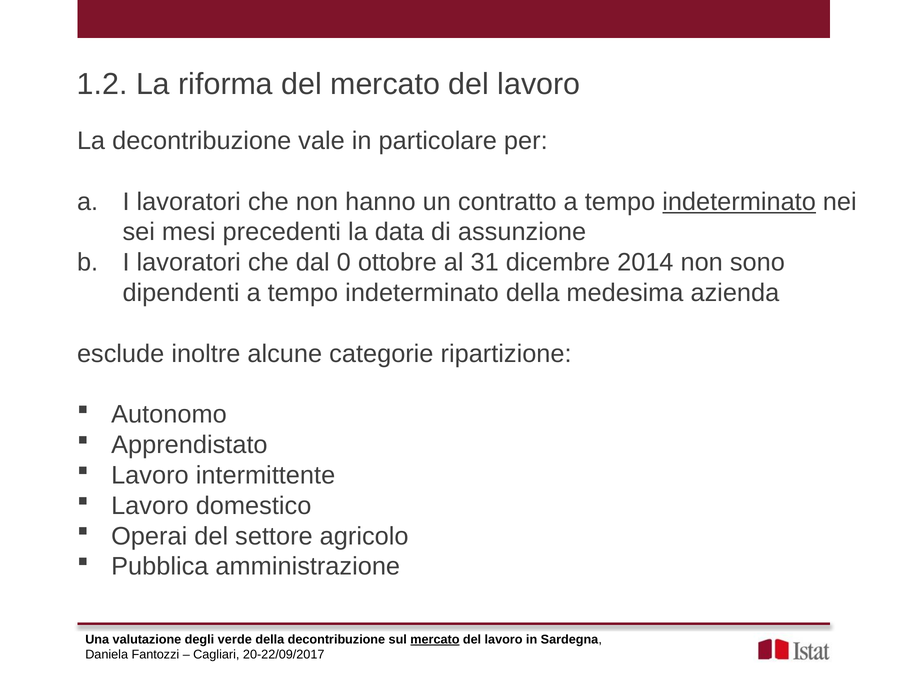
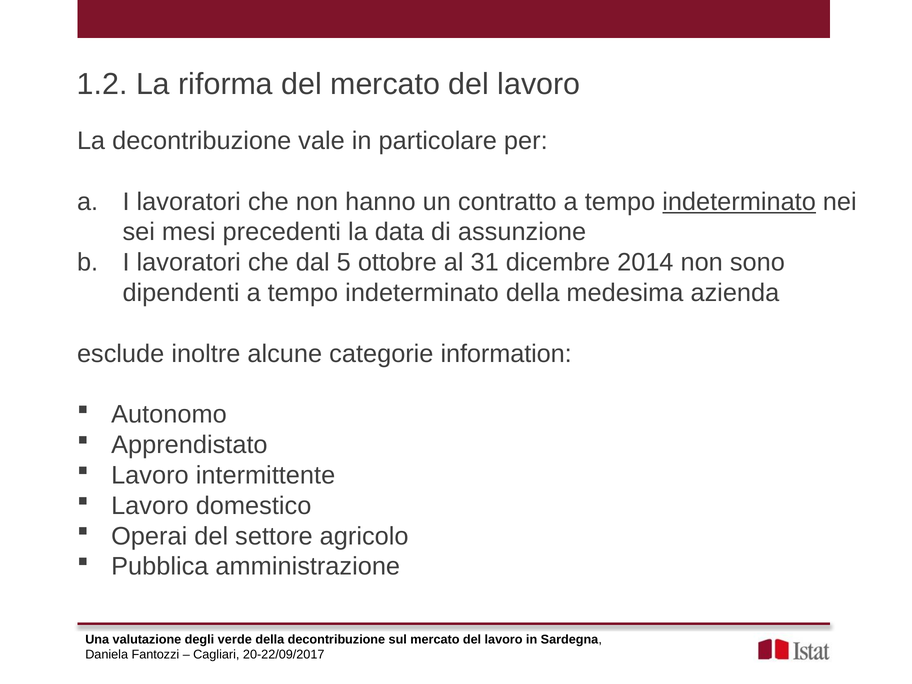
0: 0 -> 5
ripartizione: ripartizione -> information
mercato at (435, 639) underline: present -> none
